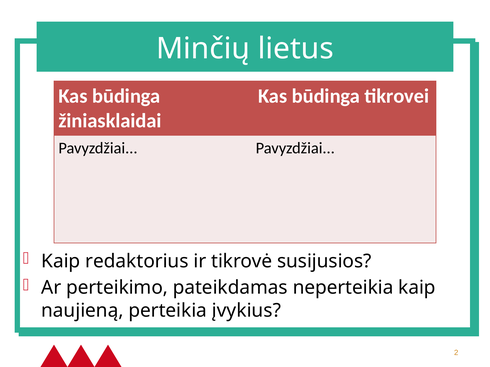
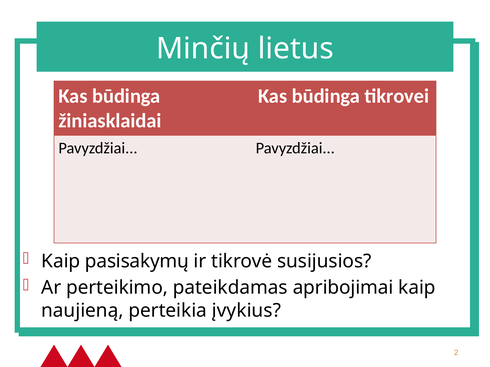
redaktorius: redaktorius -> pasisakymų
neperteikia: neperteikia -> apribojimai
